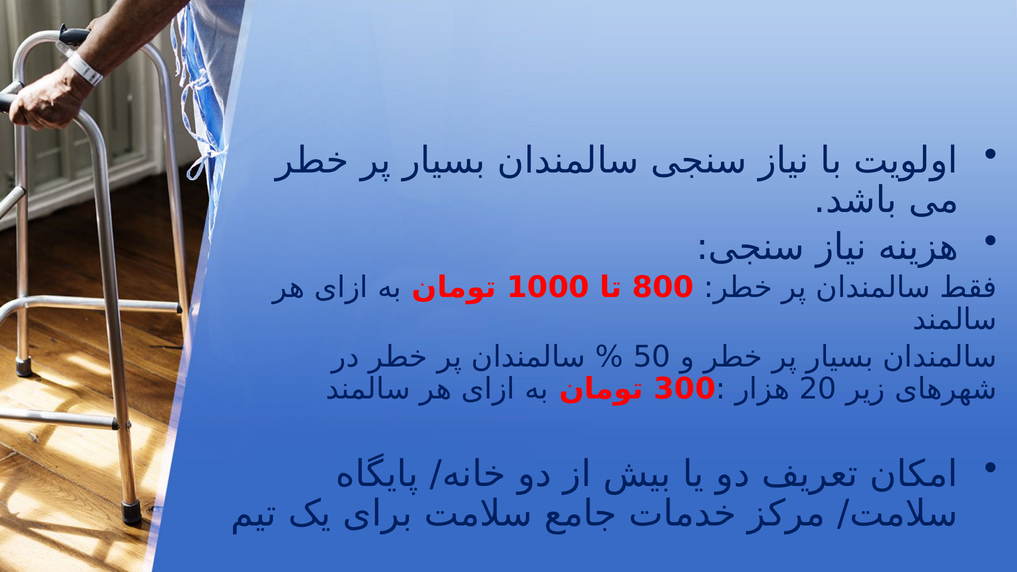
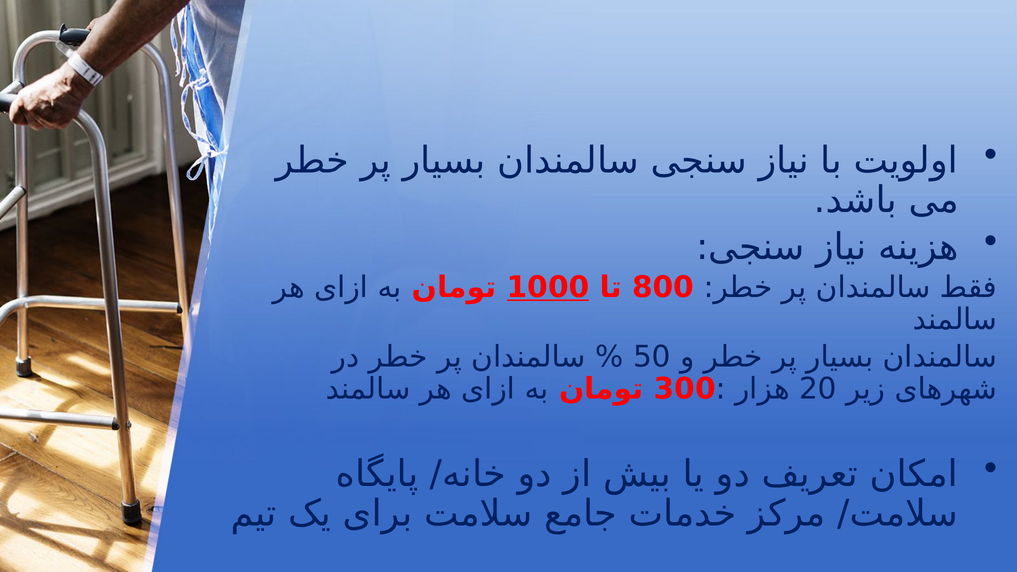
1000 underline: none -> present
